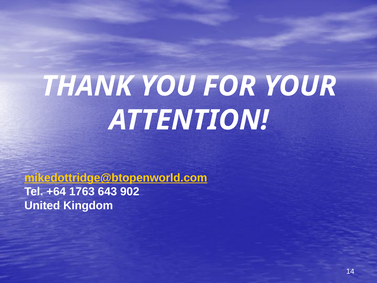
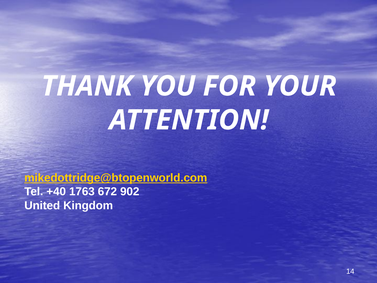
+64: +64 -> +40
643: 643 -> 672
